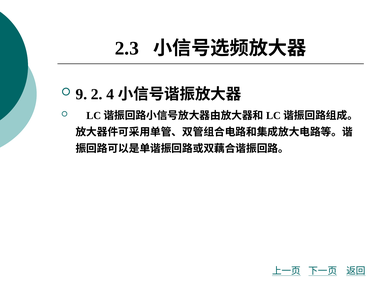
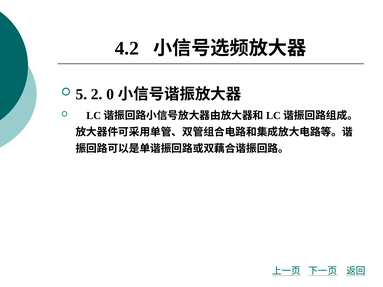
2.3: 2.3 -> 4.2
9: 9 -> 5
4: 4 -> 0
